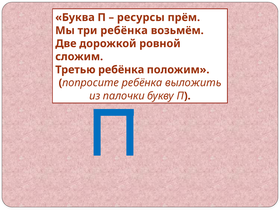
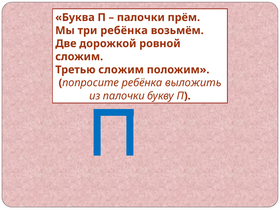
ресурсы at (141, 17): ресурсы -> палочки
Третью ребёнка: ребёнка -> сложим
